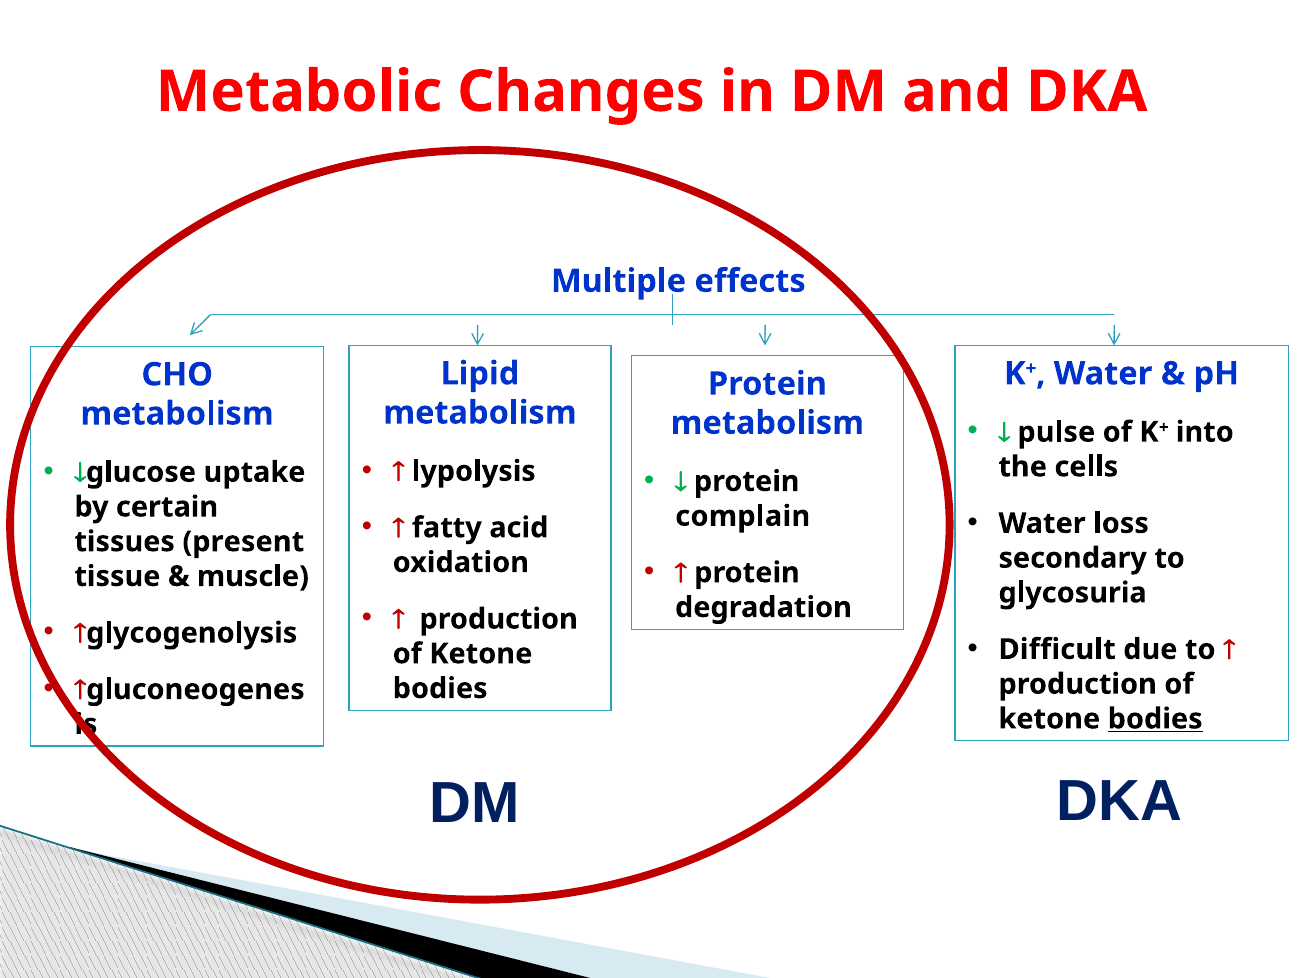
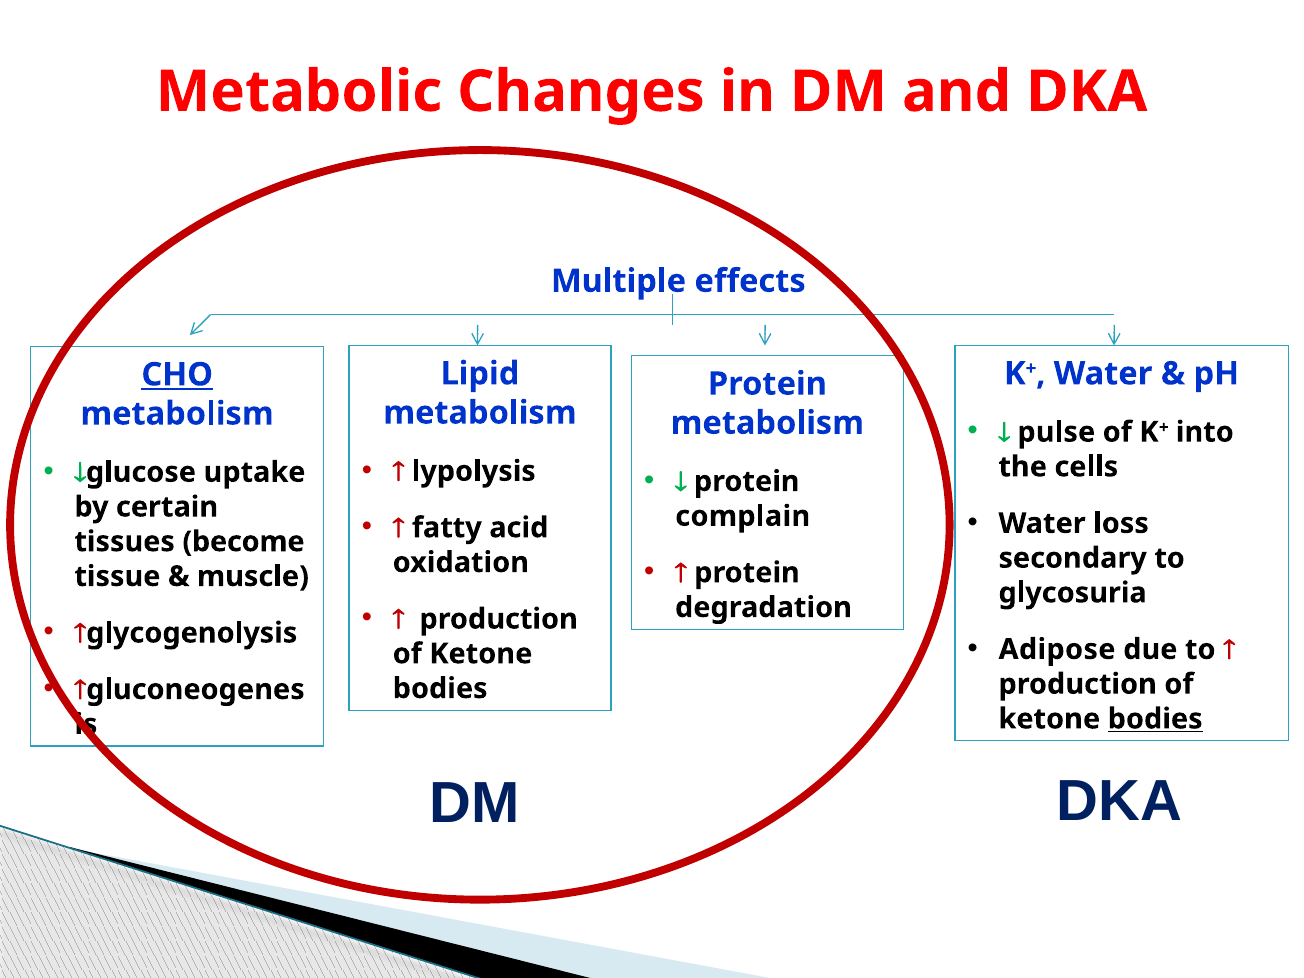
CHO underline: none -> present
present: present -> become
Difficult: Difficult -> Adipose
